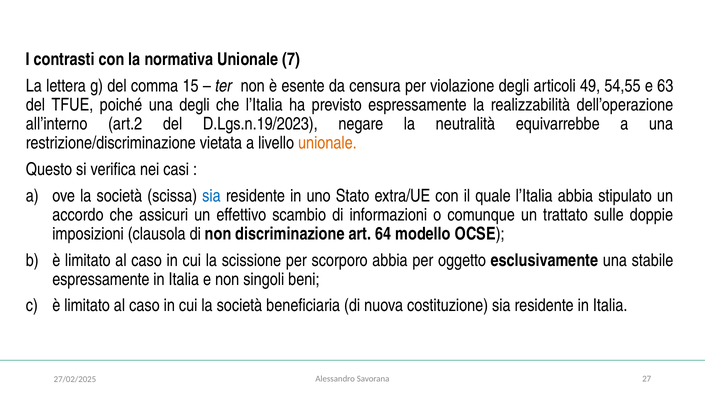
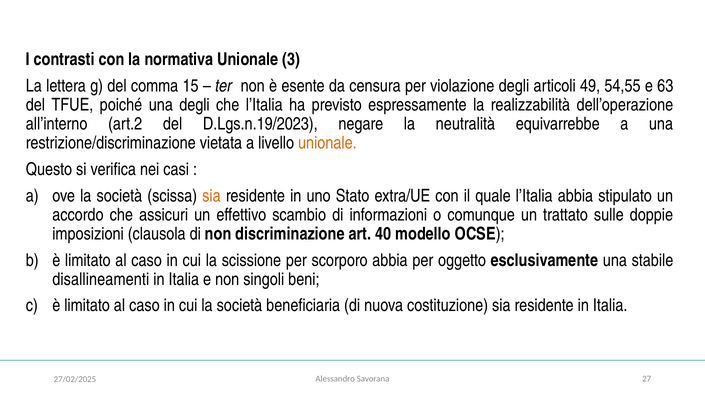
7: 7 -> 3
sia at (211, 196) colour: blue -> orange
64: 64 -> 40
espressamente at (101, 279): espressamente -> disallineamenti
